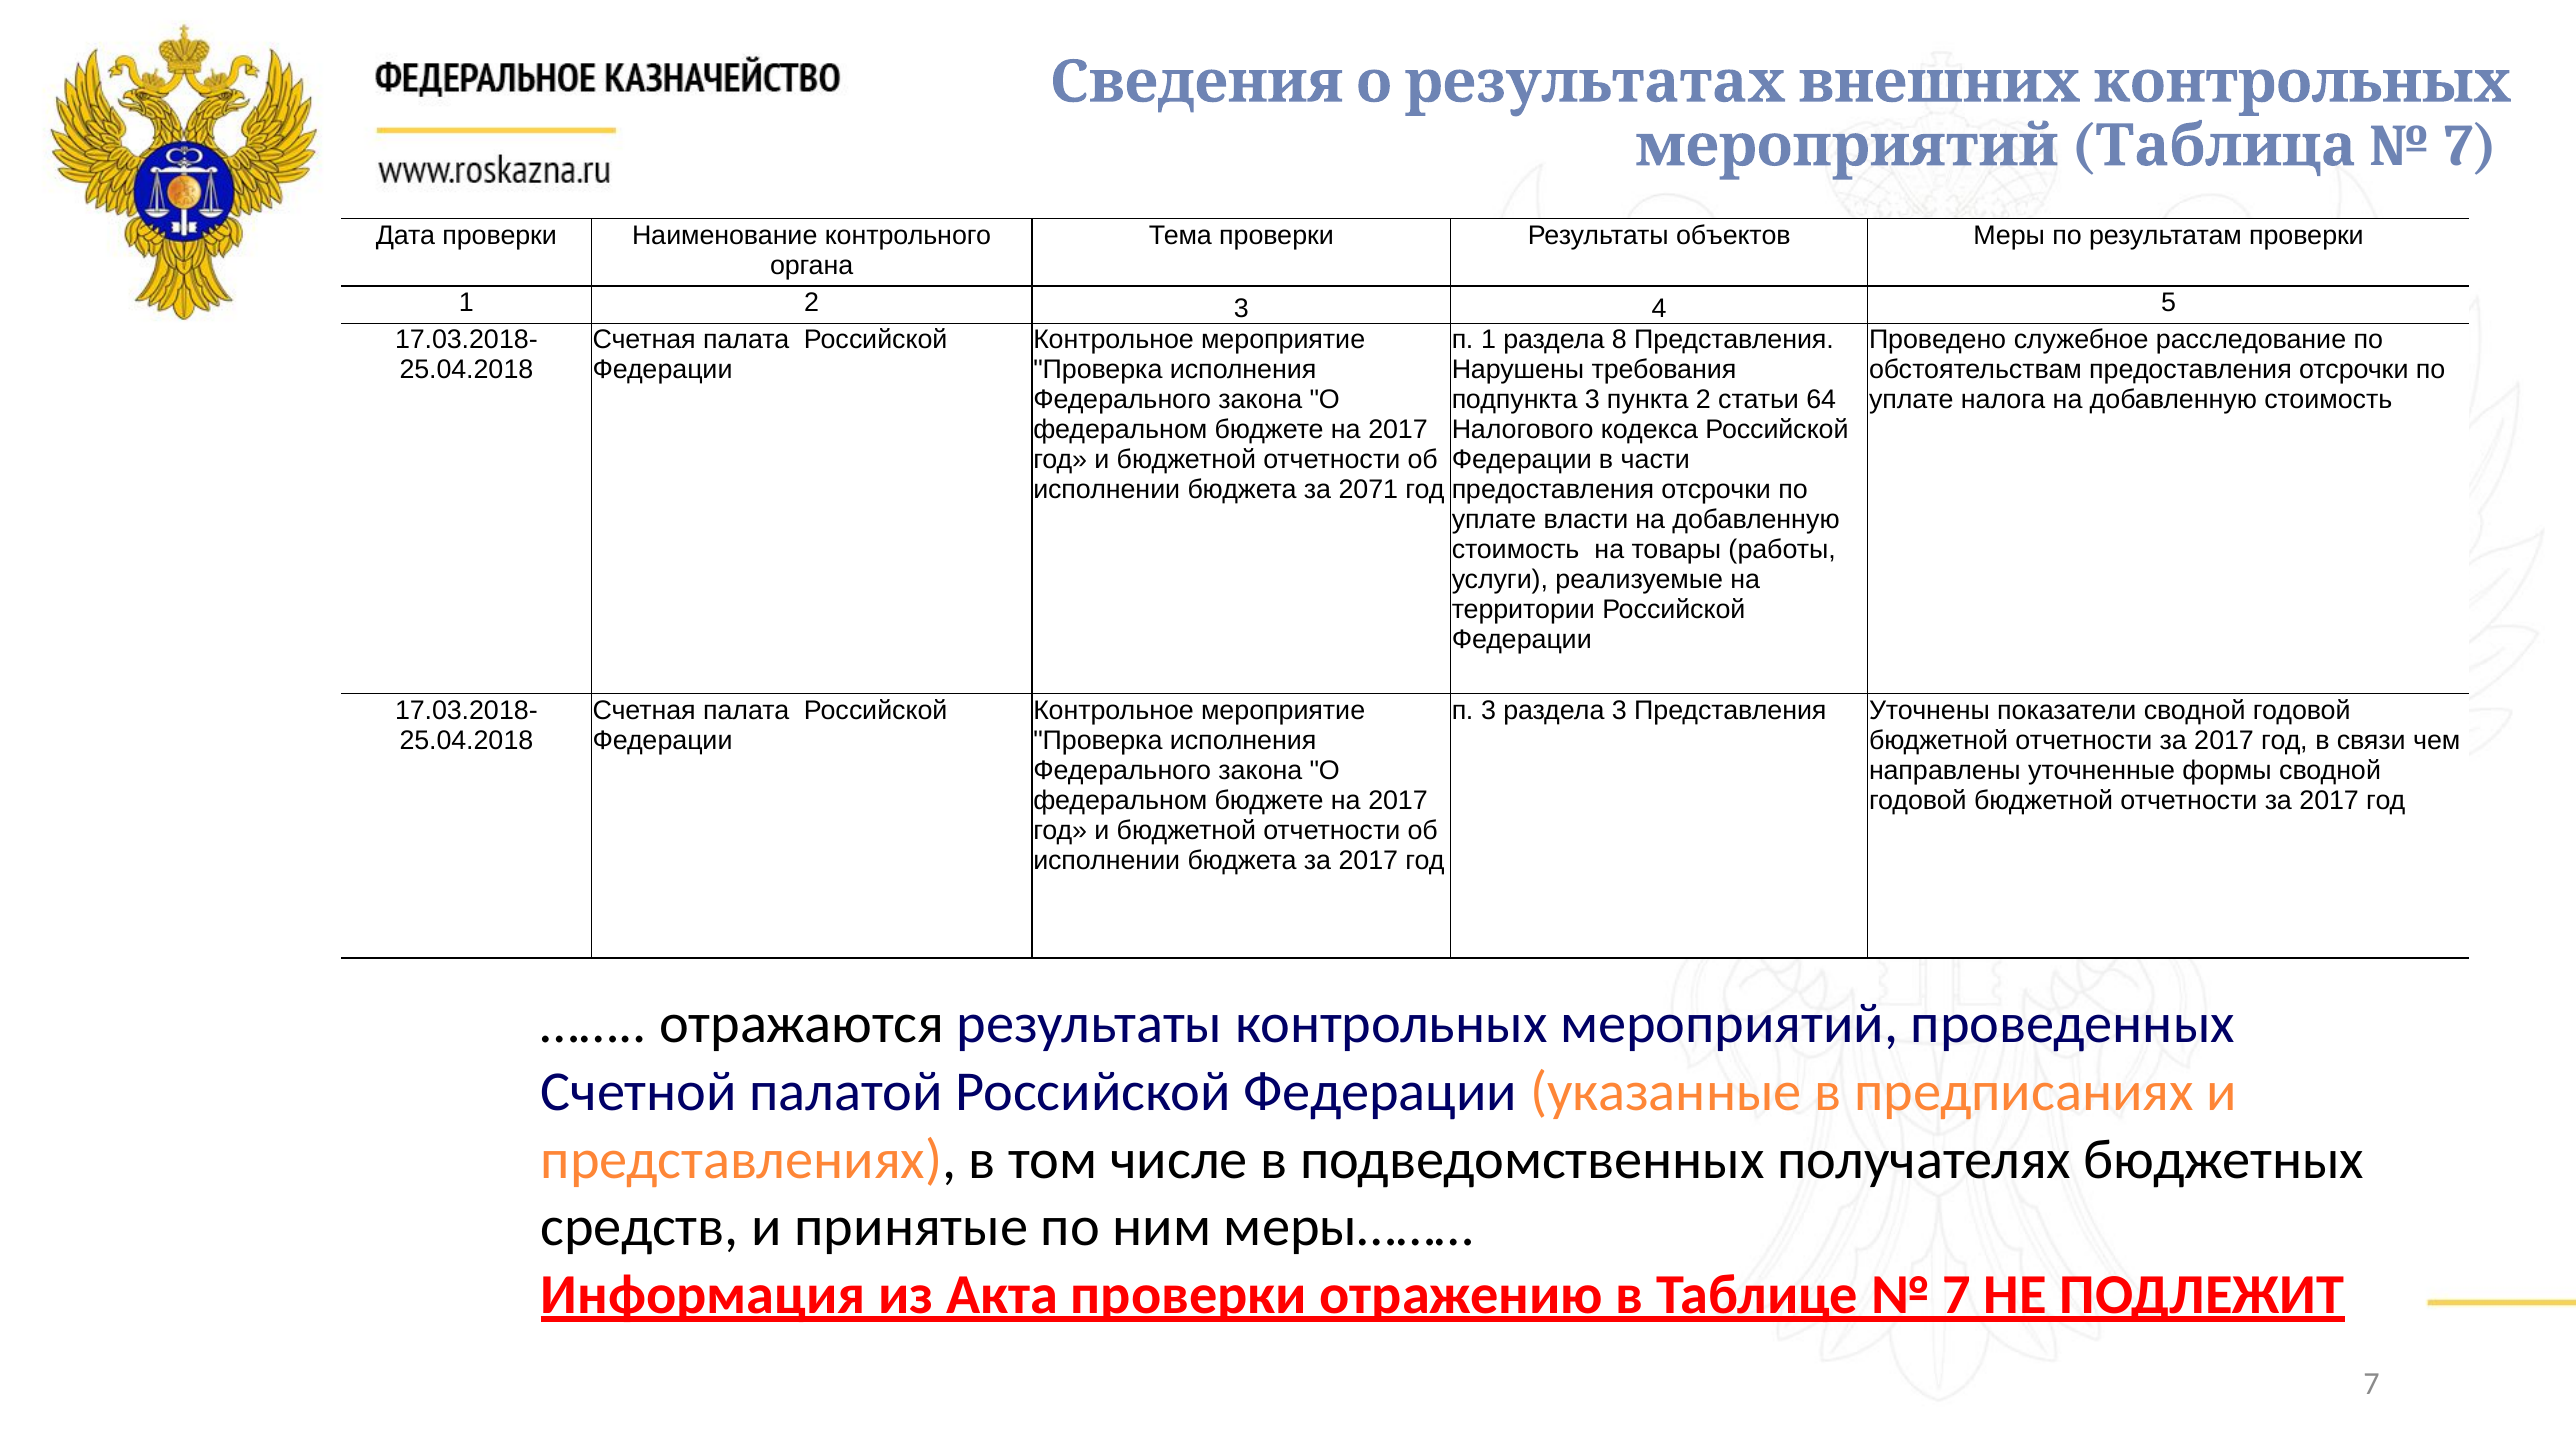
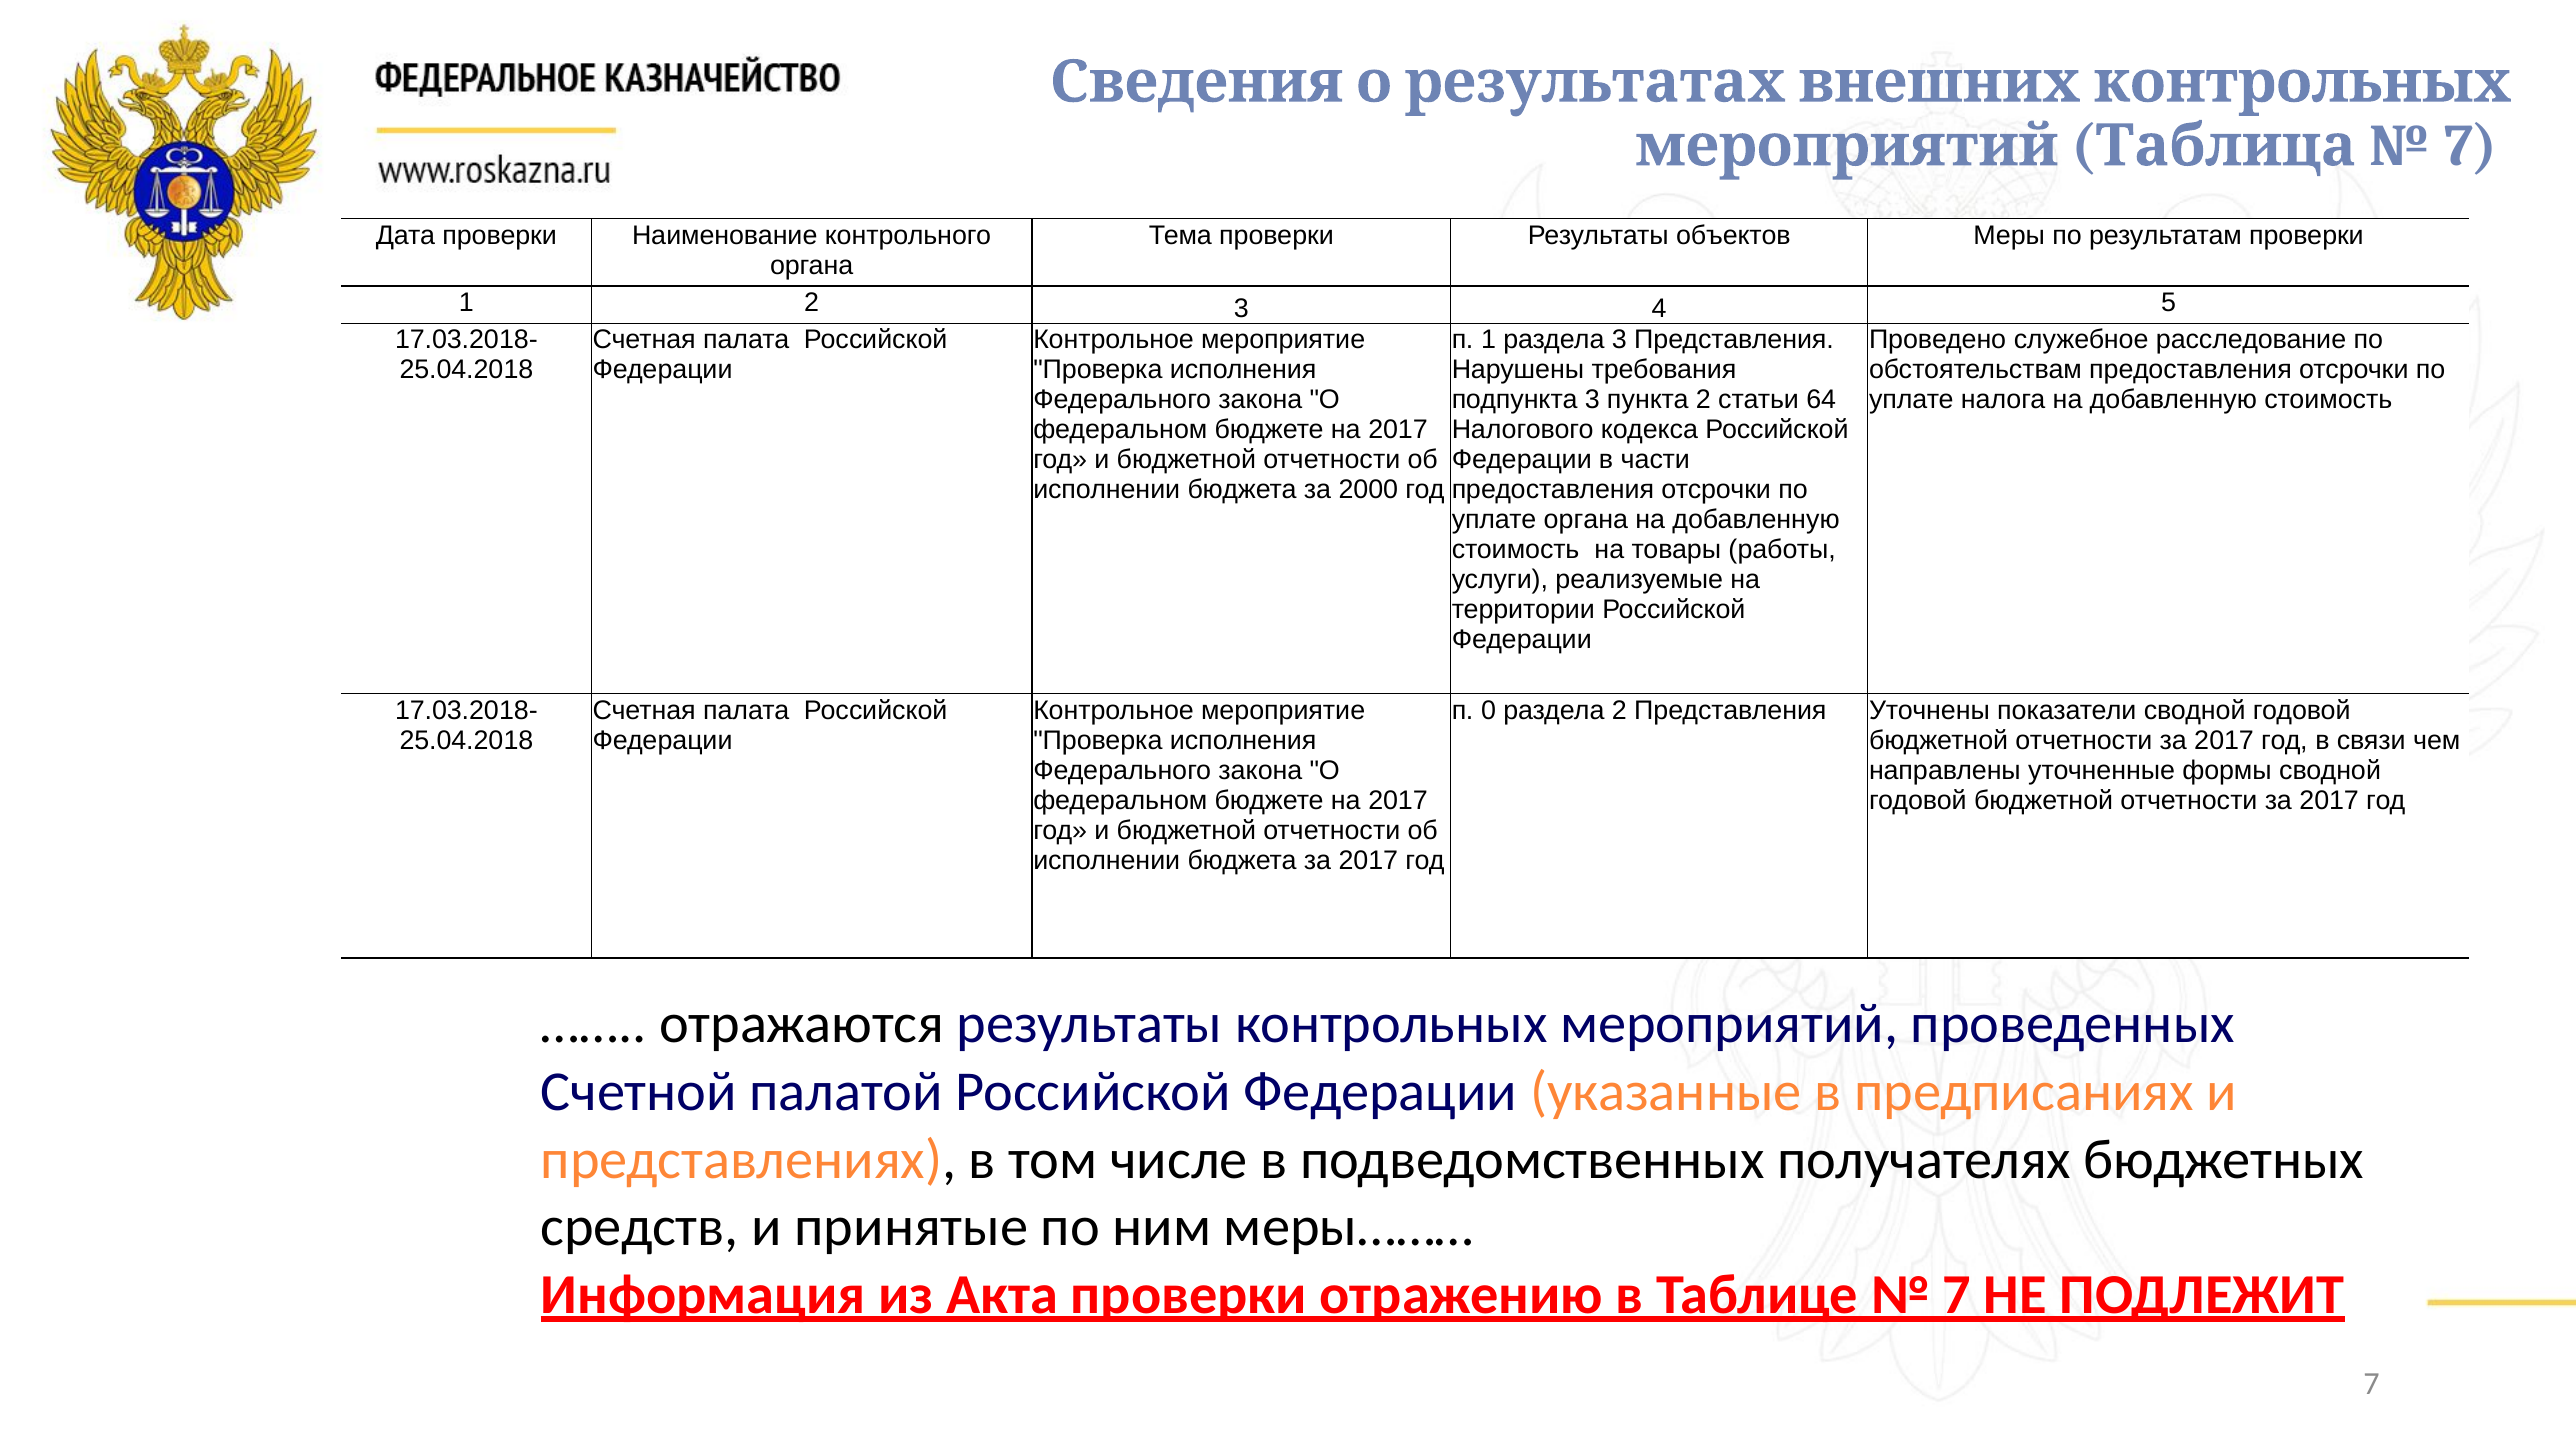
раздела 8: 8 -> 3
2071: 2071 -> 2000
уплате власти: власти -> органа
п 3: 3 -> 0
раздела 3: 3 -> 2
